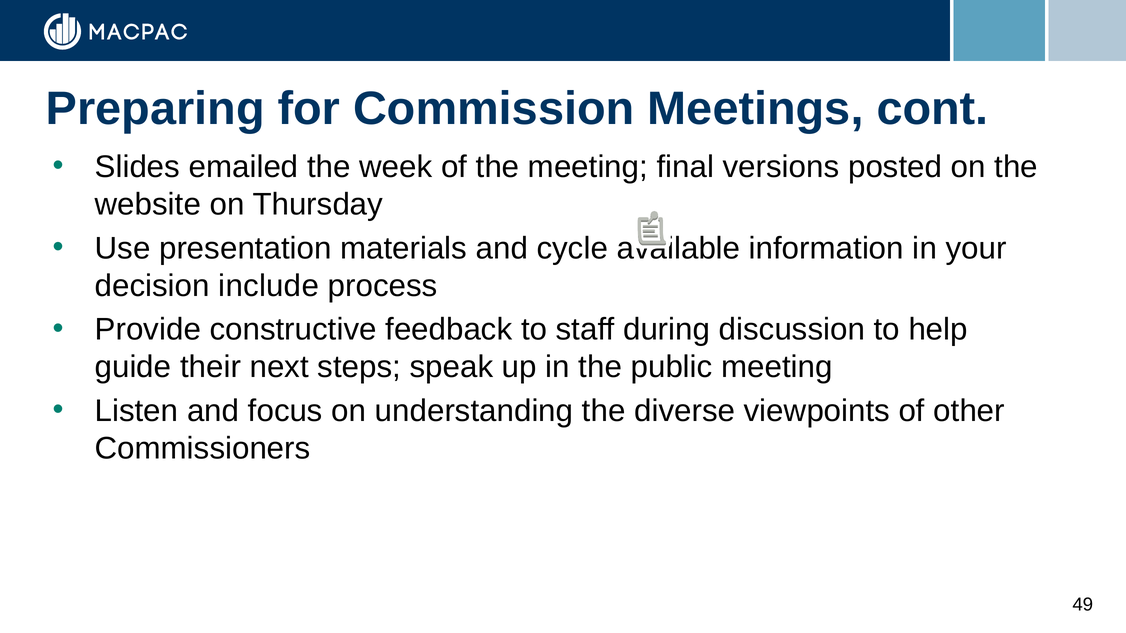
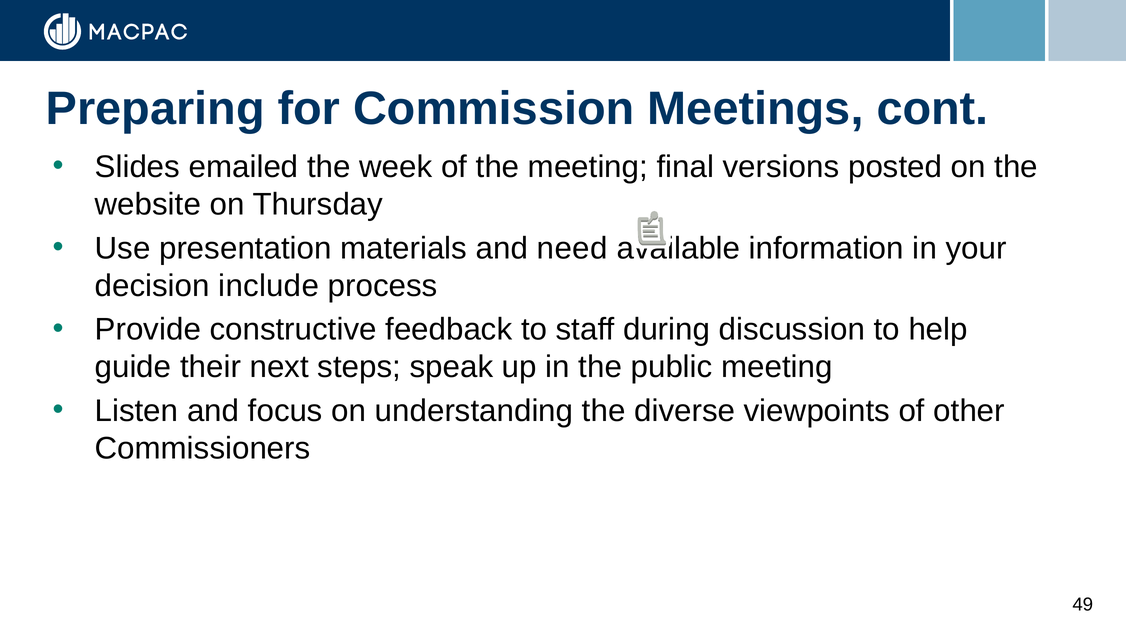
cycle: cycle -> need
